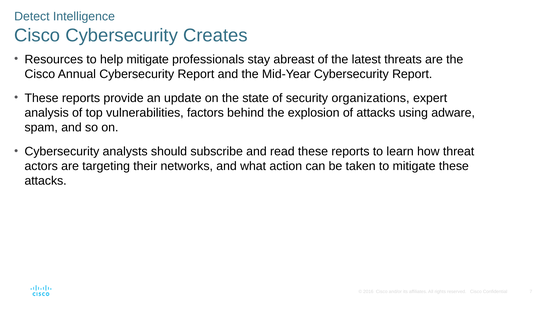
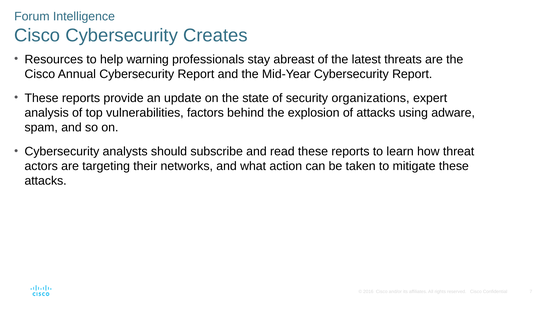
Detect: Detect -> Forum
help mitigate: mitigate -> warning
